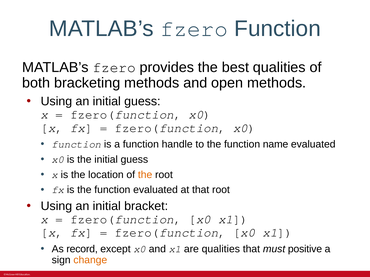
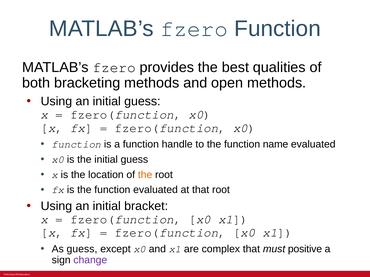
As record: record -> guess
are qualities: qualities -> complex
change colour: orange -> purple
